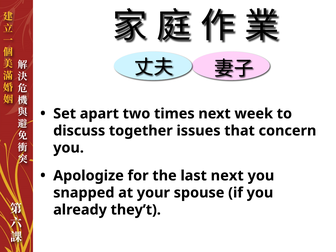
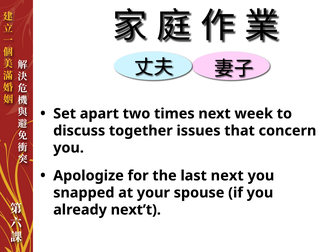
they’t: they’t -> next’t
